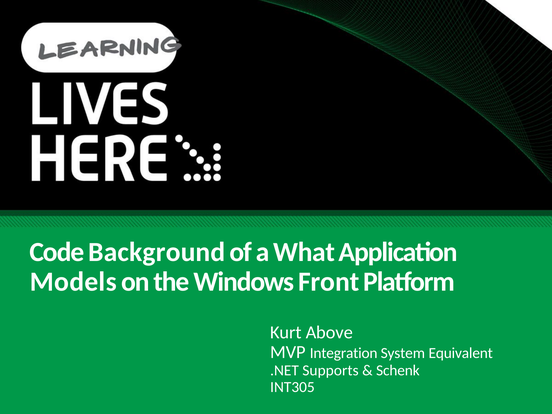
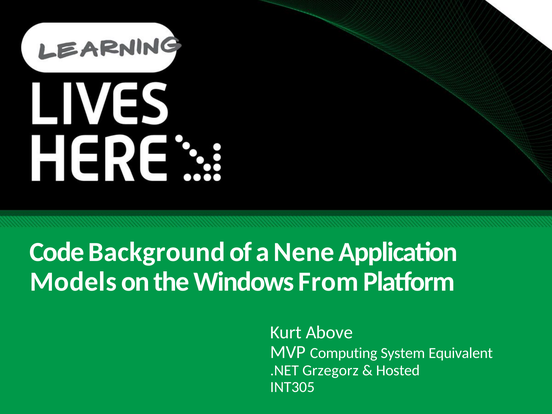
What: What -> Nene
Front: Front -> From
Integration: Integration -> Computing
Supports: Supports -> Grzegorz
Schenk: Schenk -> Hosted
